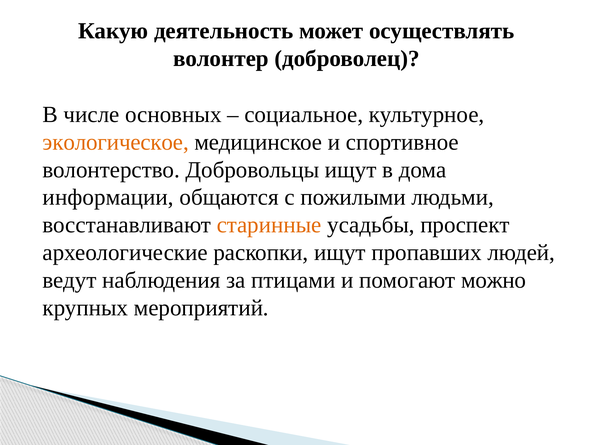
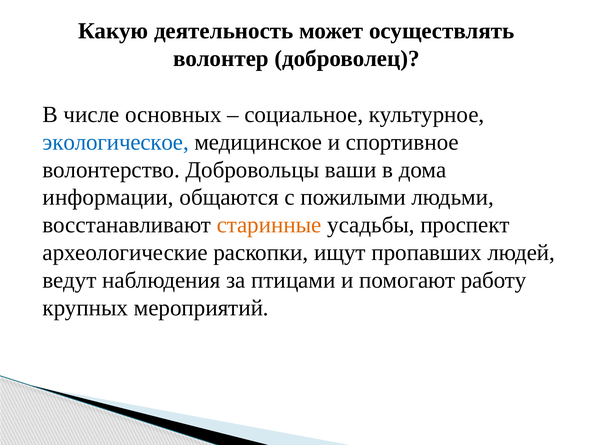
экологическое colour: orange -> blue
Добровольцы ищут: ищут -> ваши
можно: можно -> работу
